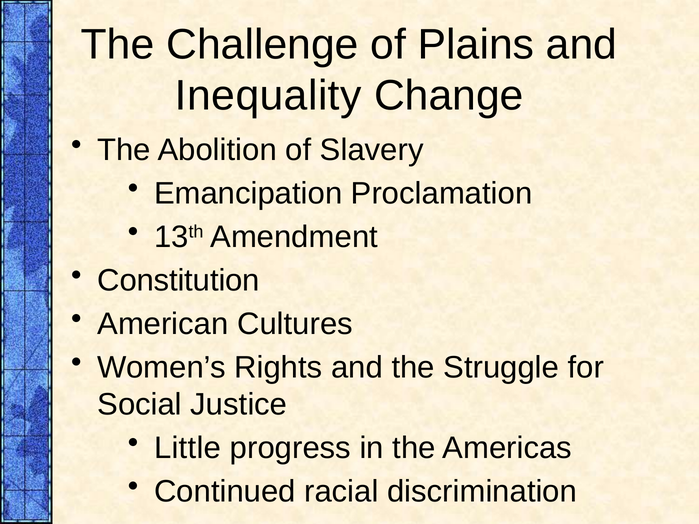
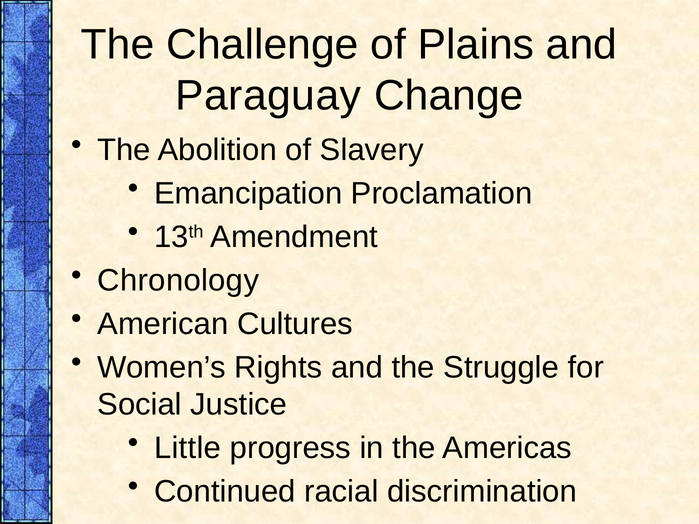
Inequality: Inequality -> Paraguay
Constitution: Constitution -> Chronology
